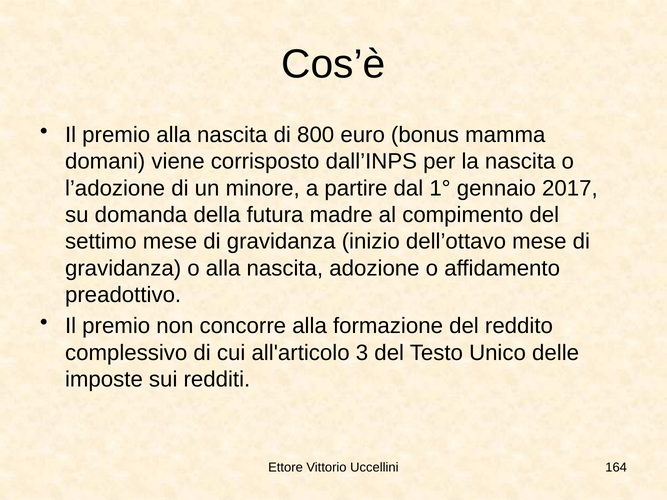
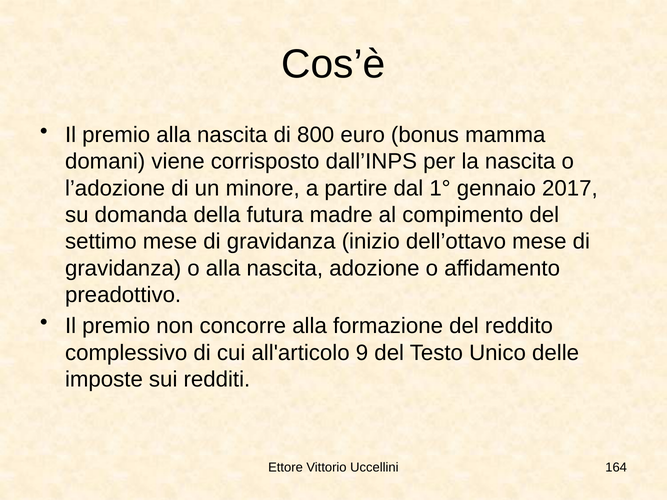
3: 3 -> 9
